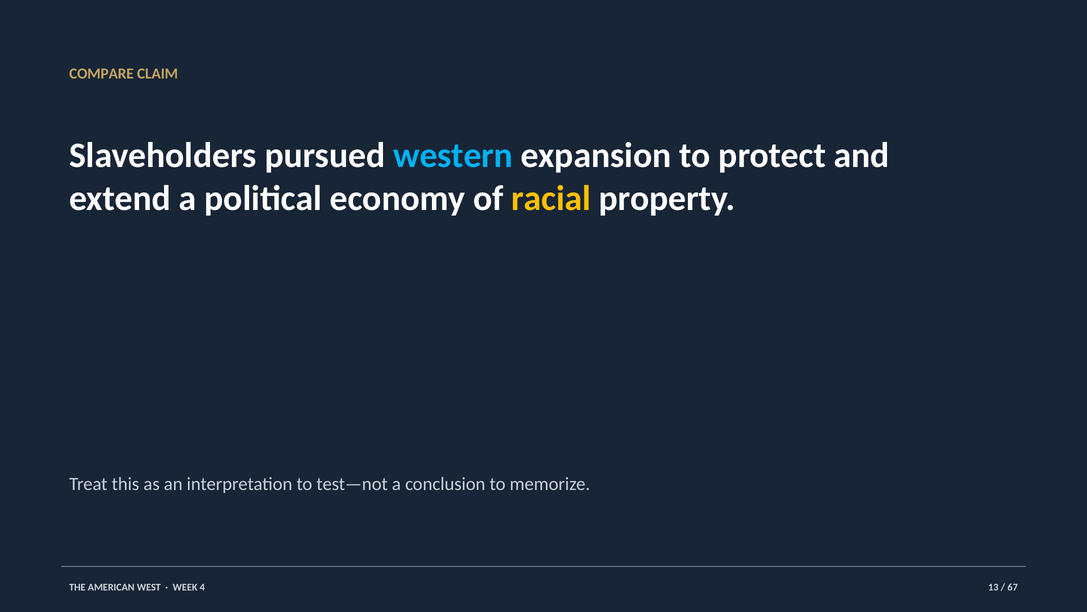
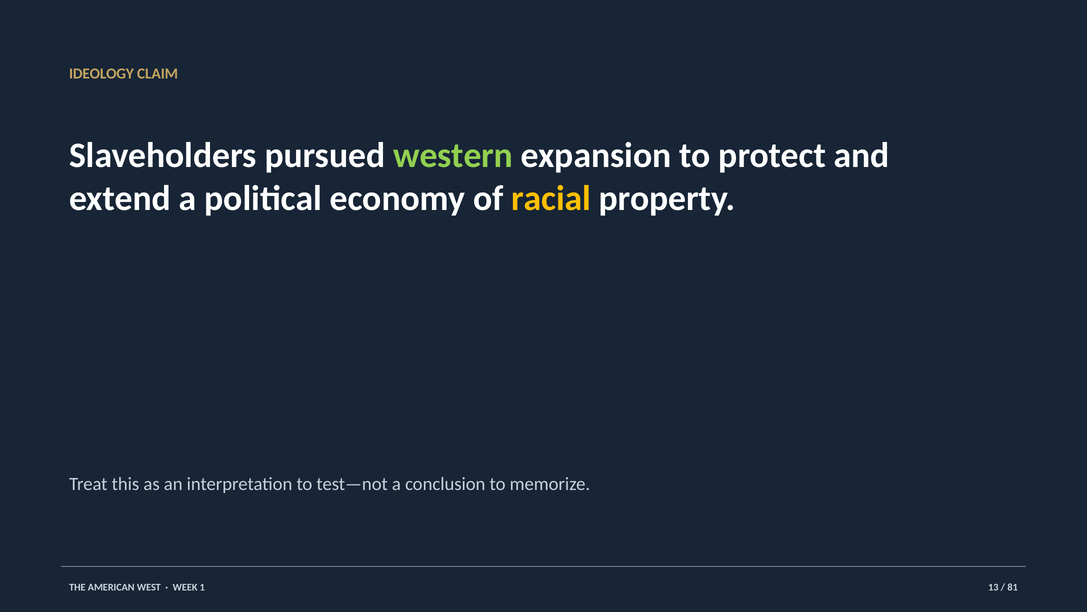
COMPARE: COMPARE -> IDEOLOGY
western colour: light blue -> light green
4: 4 -> 1
67: 67 -> 81
